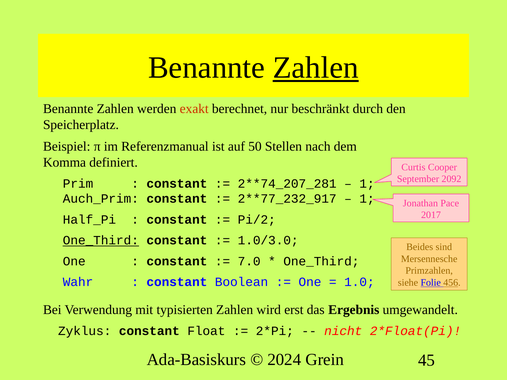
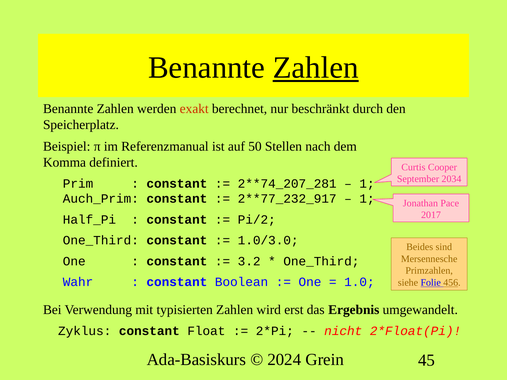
2092: 2092 -> 2034
One_Third at (101, 241) underline: present -> none
7.0: 7.0 -> 3.2
